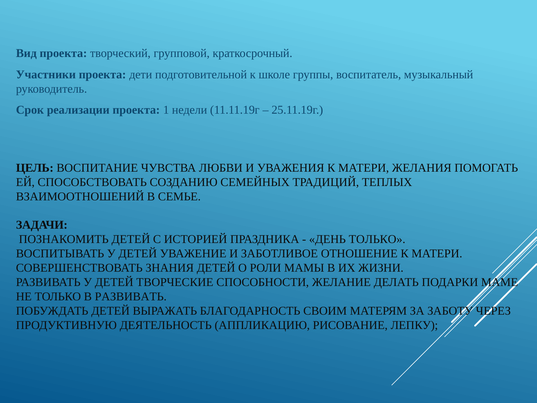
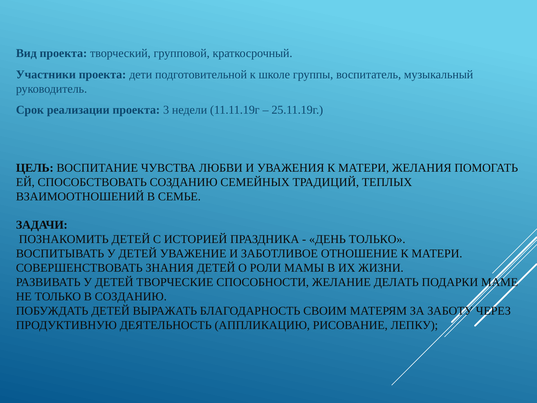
1: 1 -> 3
В РАЗВИВАТЬ: РАЗВИВАТЬ -> СОЗДАНИЮ
